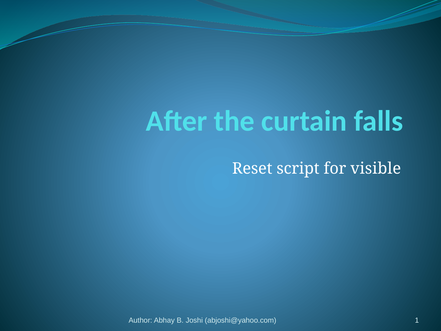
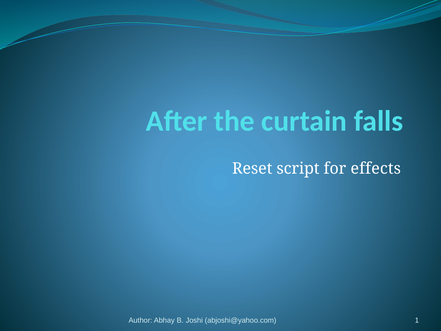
visible: visible -> effects
